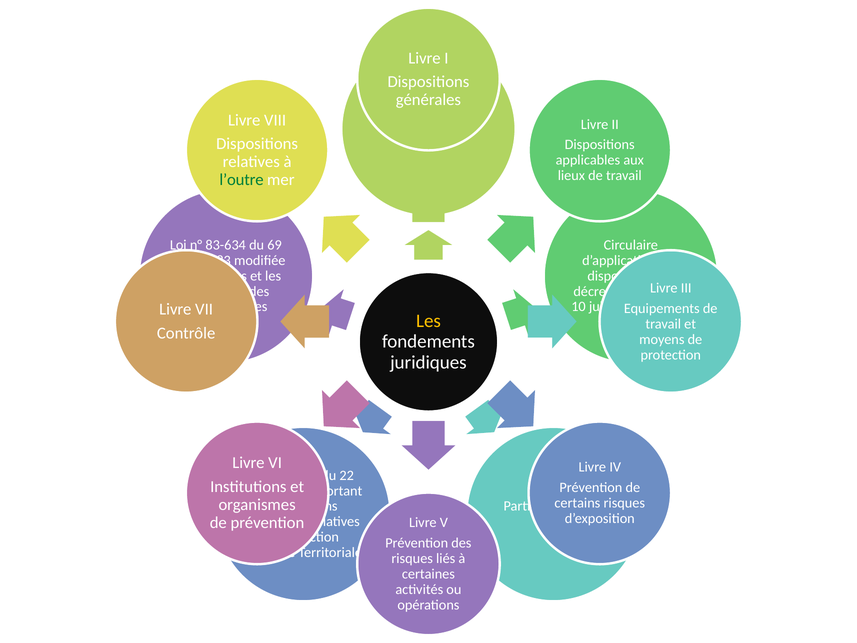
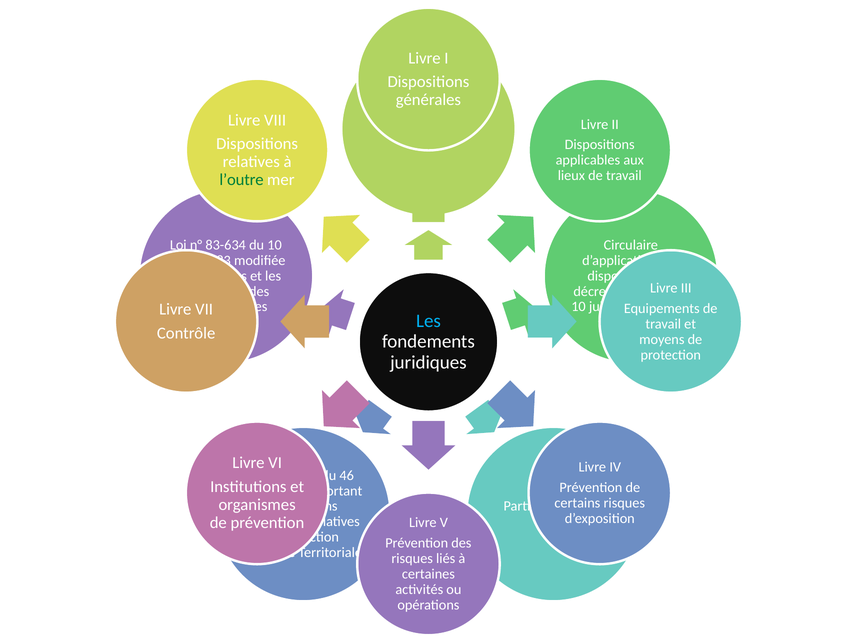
69 at (274, 245): 69 -> 10
Les at (428, 321) colour: yellow -> light blue
22: 22 -> 46
